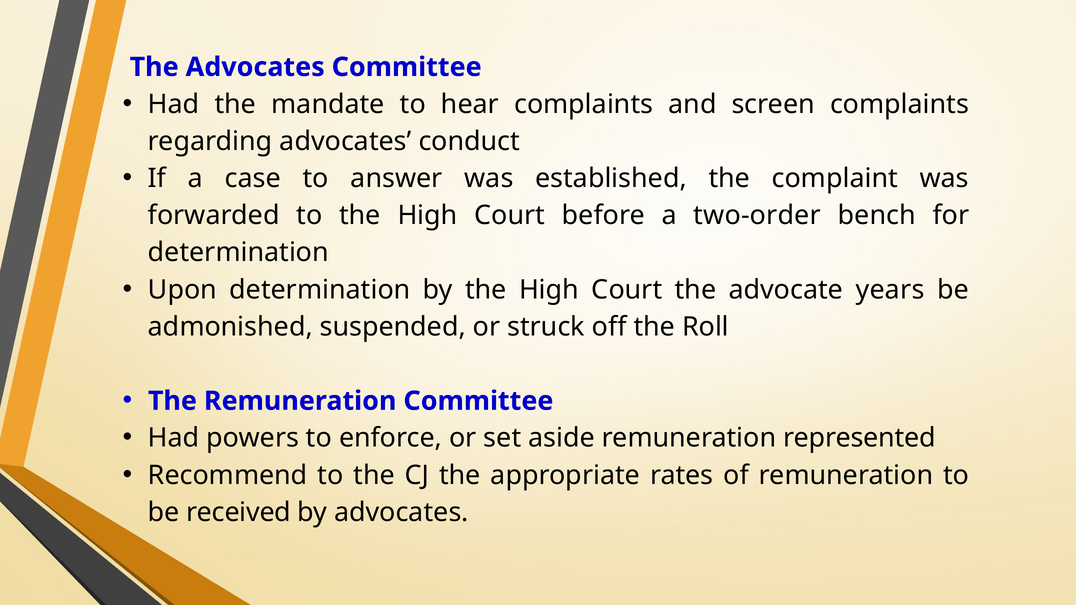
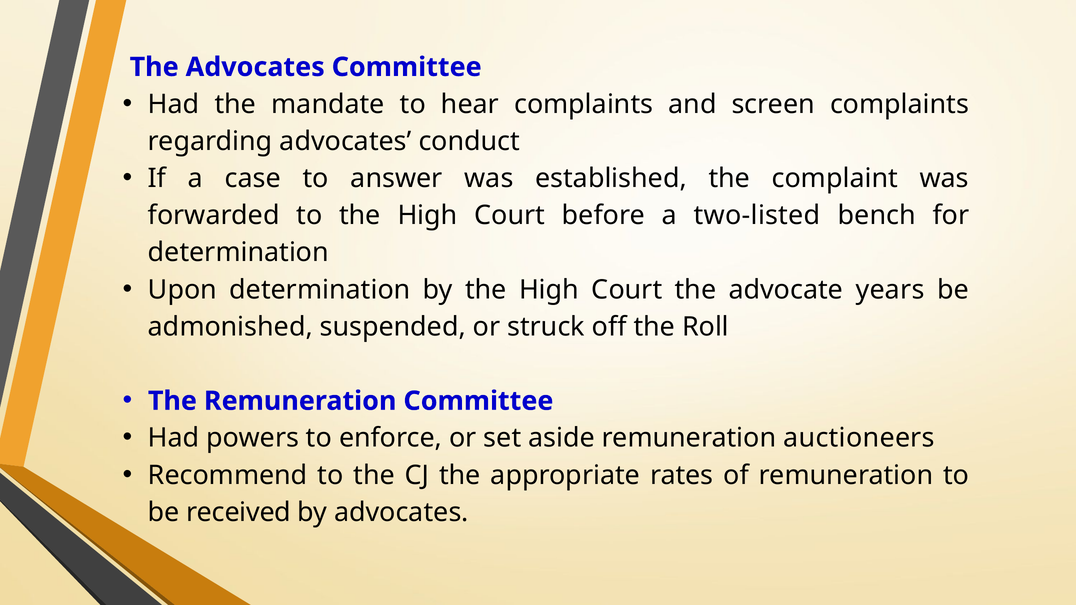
two-order: two-order -> two-listed
represented: represented -> auctioneers
